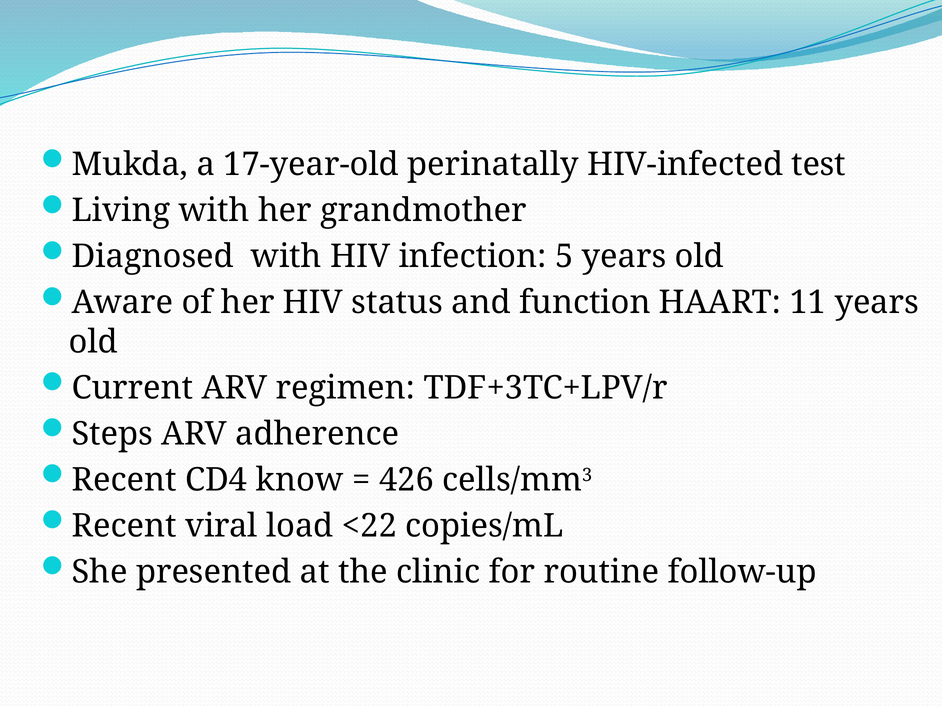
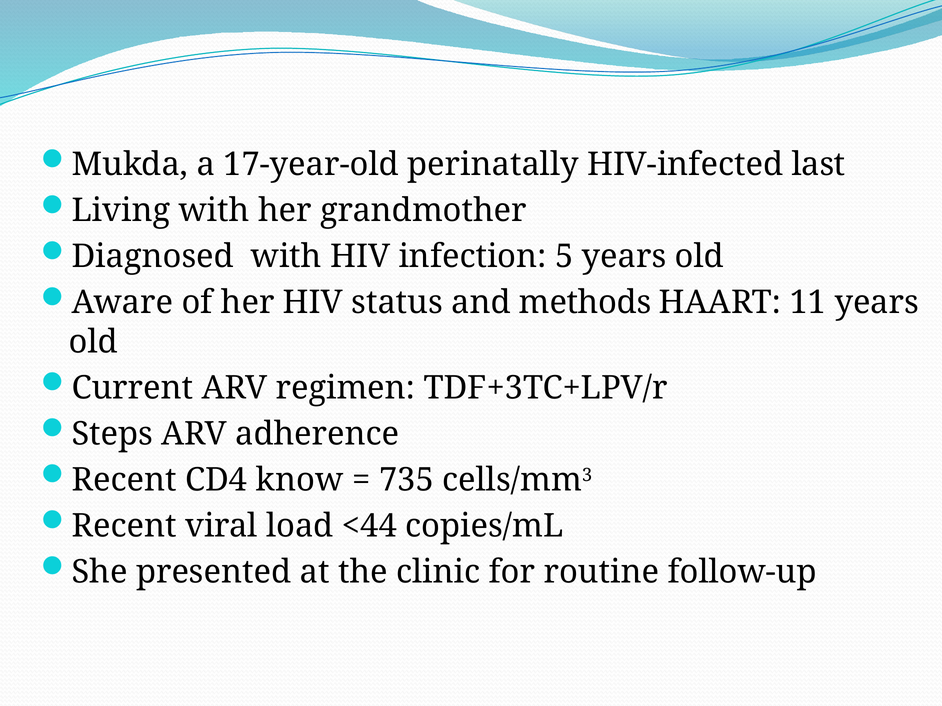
test: test -> last
function: function -> methods
426: 426 -> 735
<22: <22 -> <44
